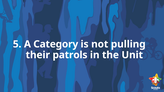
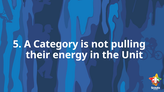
patrols: patrols -> energy
